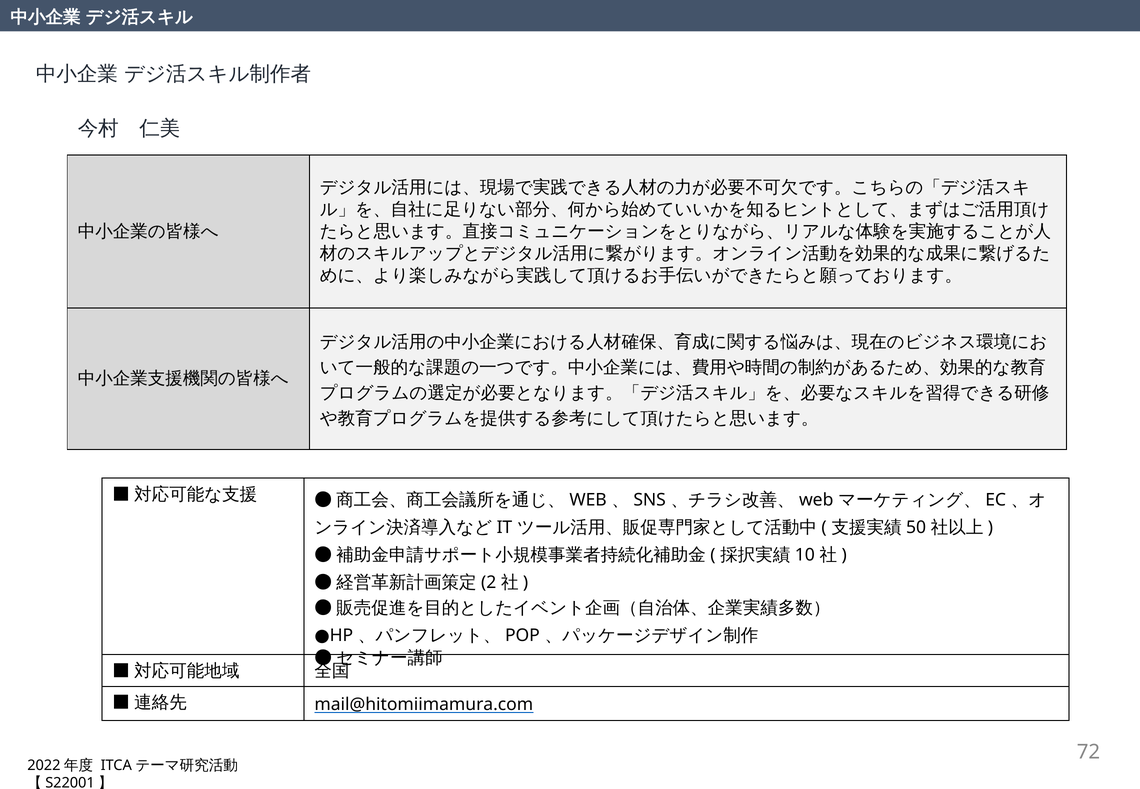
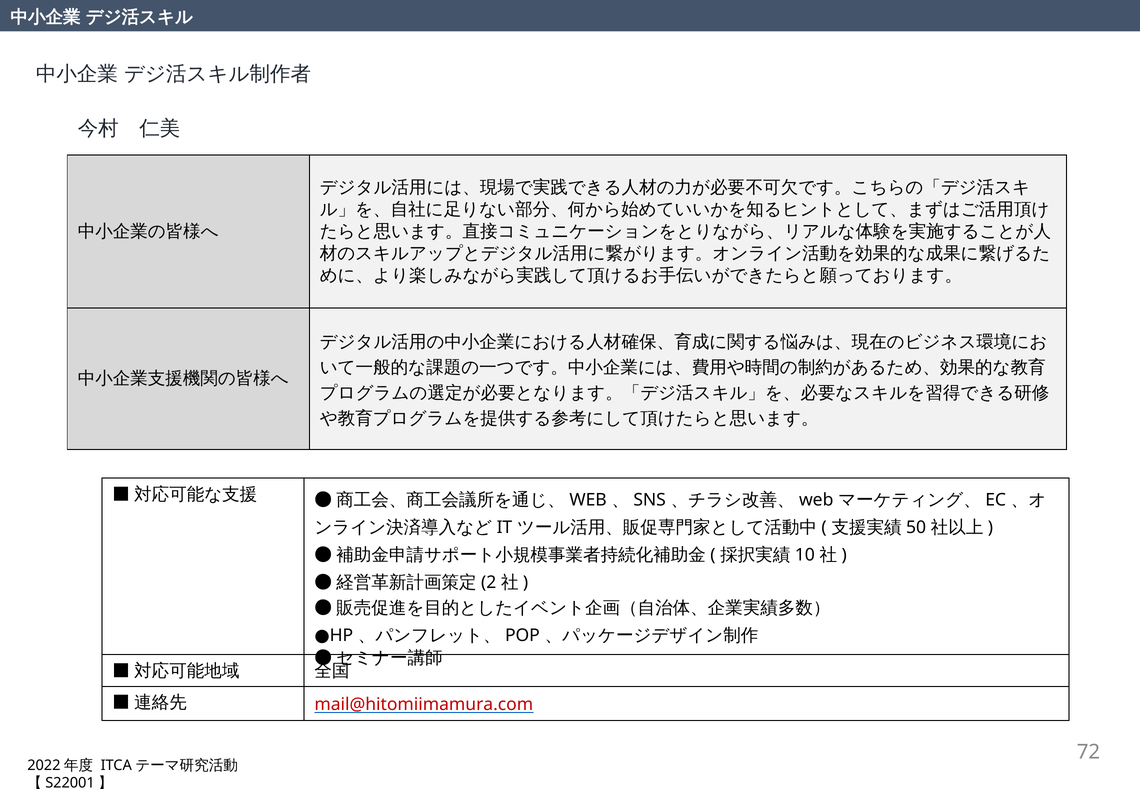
mail@hitomiimamura.com colour: black -> red
